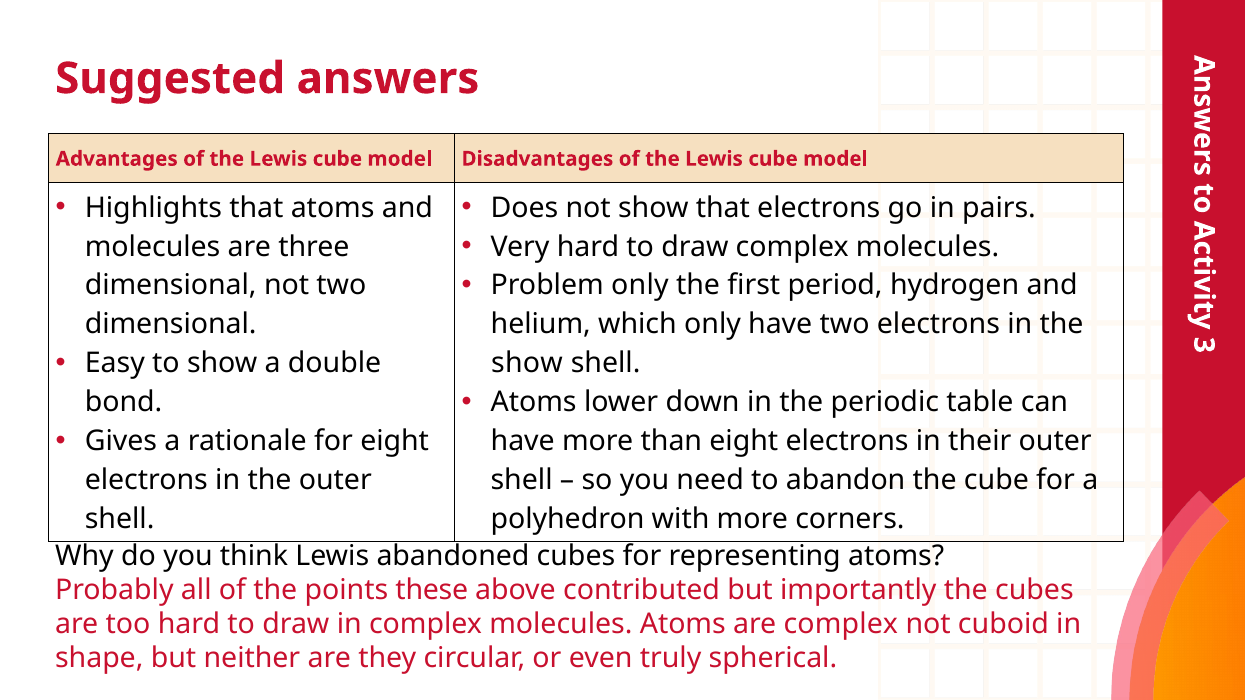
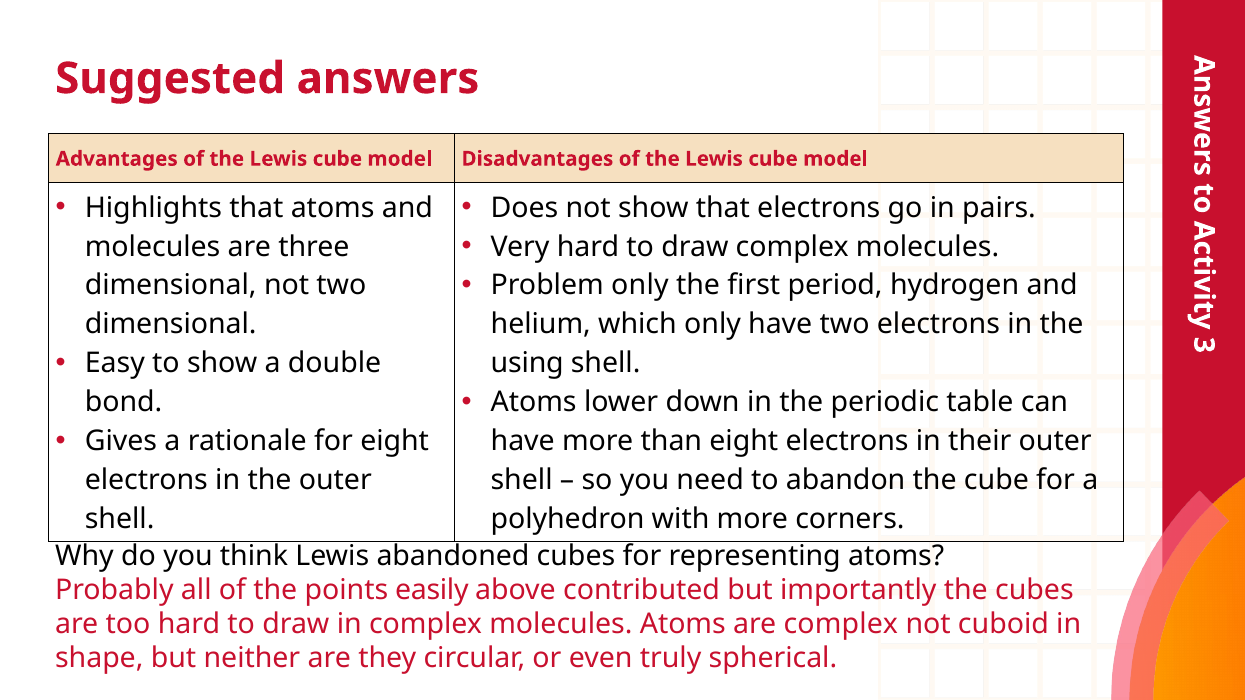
show at (527, 364): show -> using
these: these -> easily
